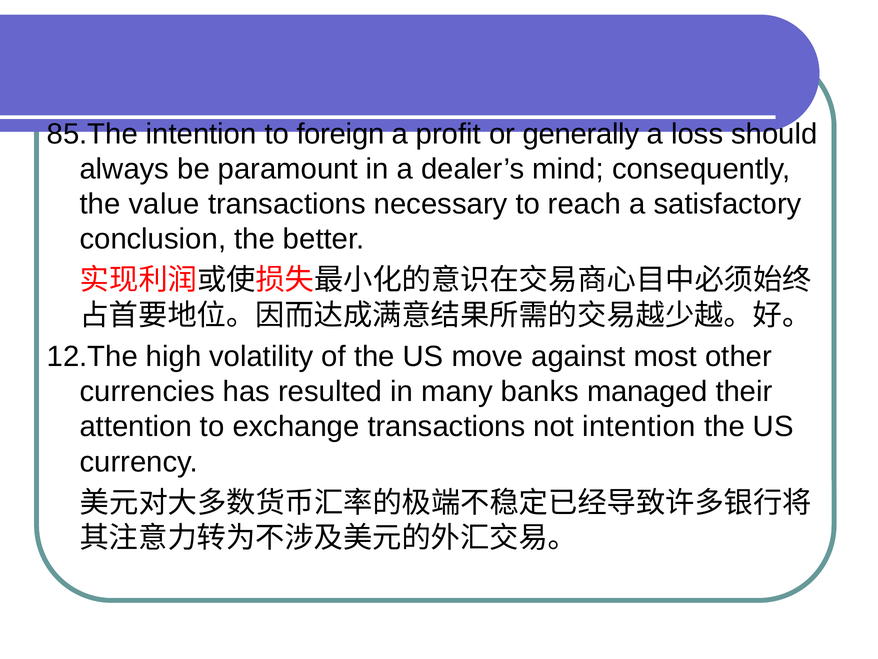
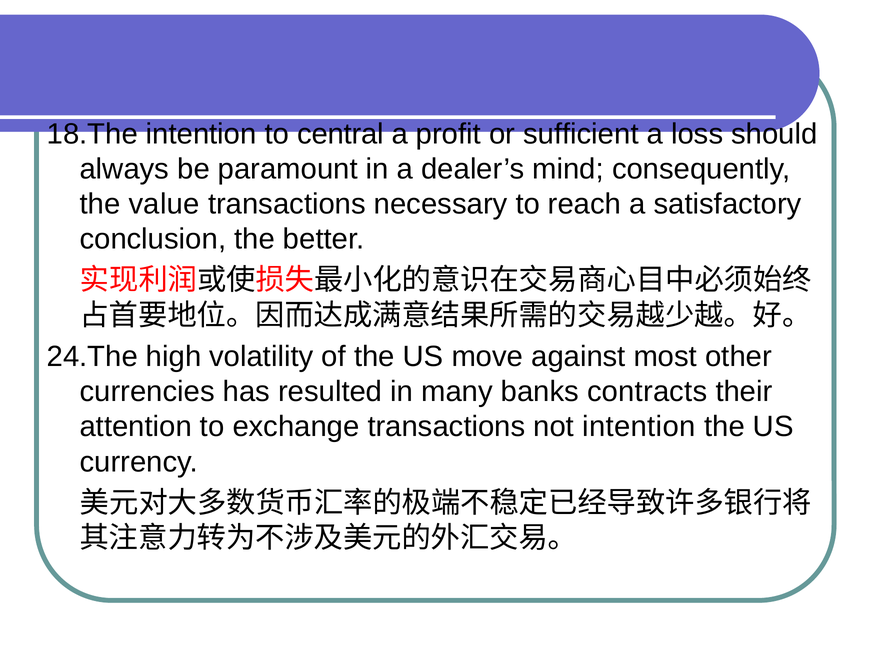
85.The: 85.The -> 18.The
foreign: foreign -> central
generally: generally -> sufficient
12.The: 12.The -> 24.The
managed: managed -> contracts
